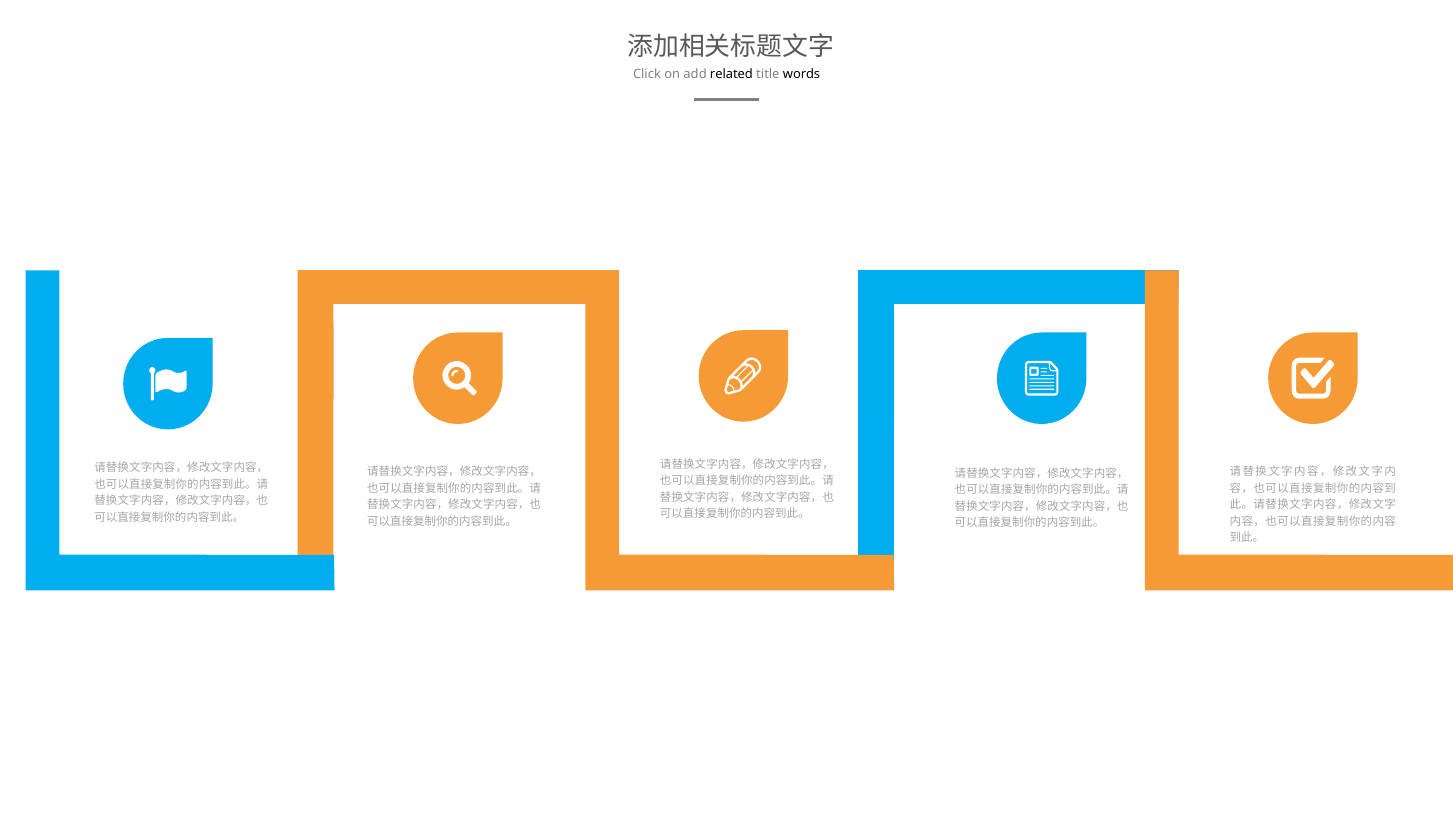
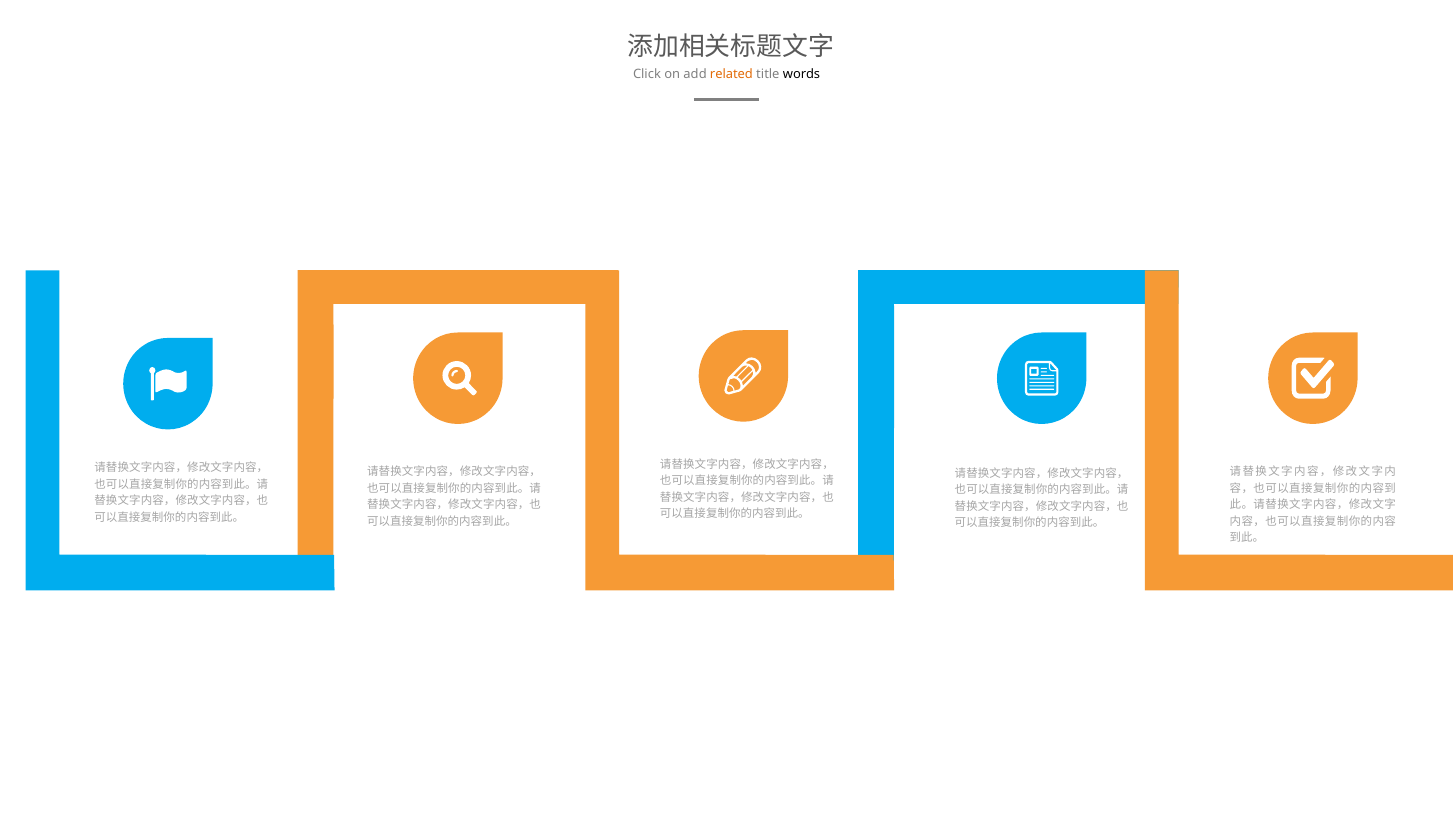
related colour: black -> orange
